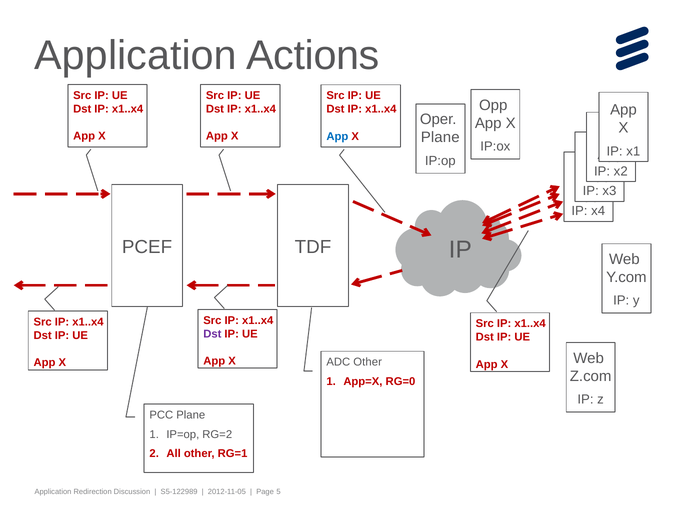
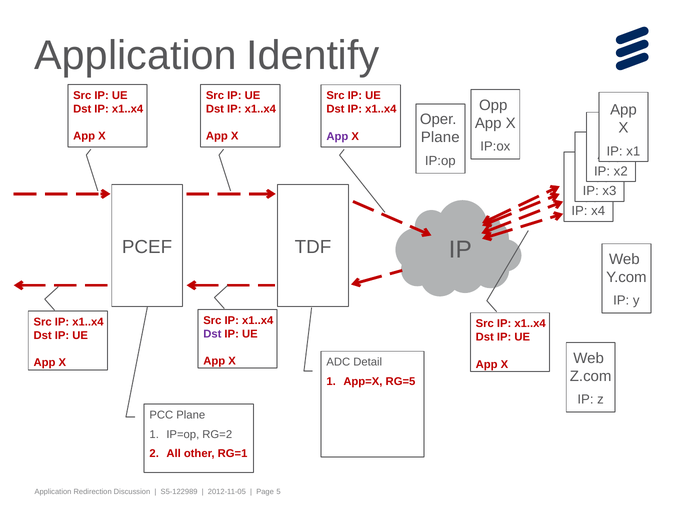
Actions: Actions -> Identify
App at (337, 136) colour: blue -> purple
ADC Other: Other -> Detail
RG=0: RG=0 -> RG=5
